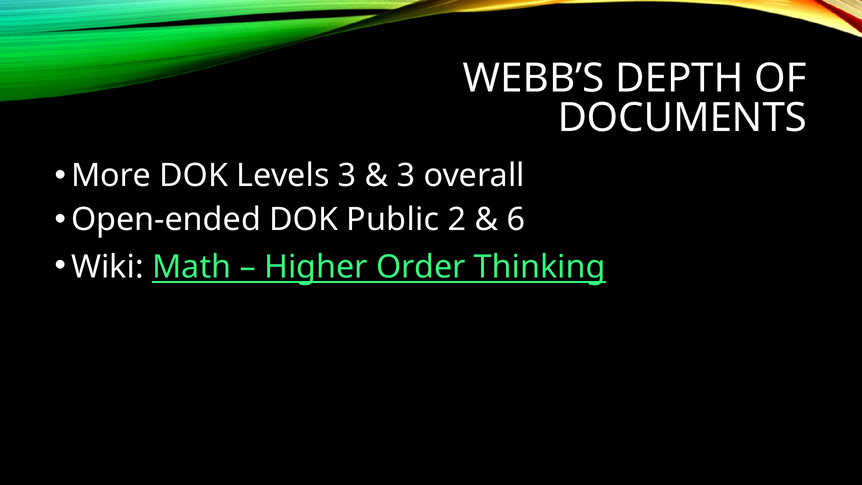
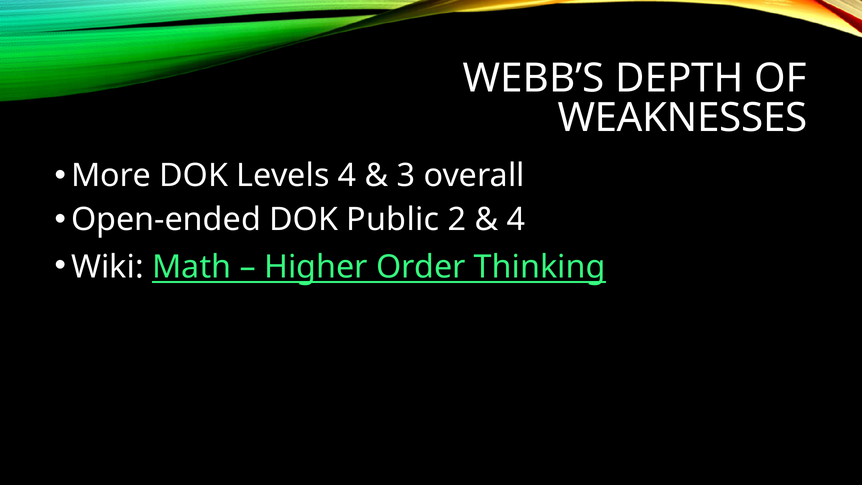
DOCUMENTS: DOCUMENTS -> WEAKNESSES
Levels 3: 3 -> 4
6 at (516, 220): 6 -> 4
